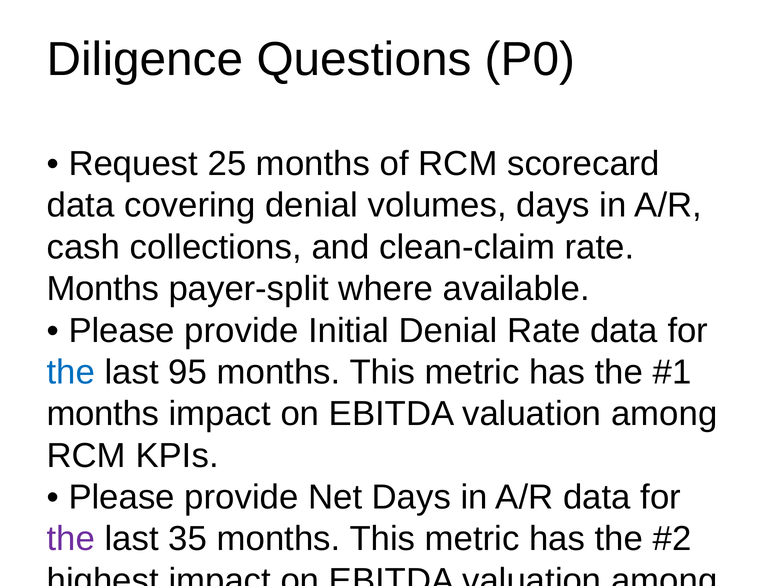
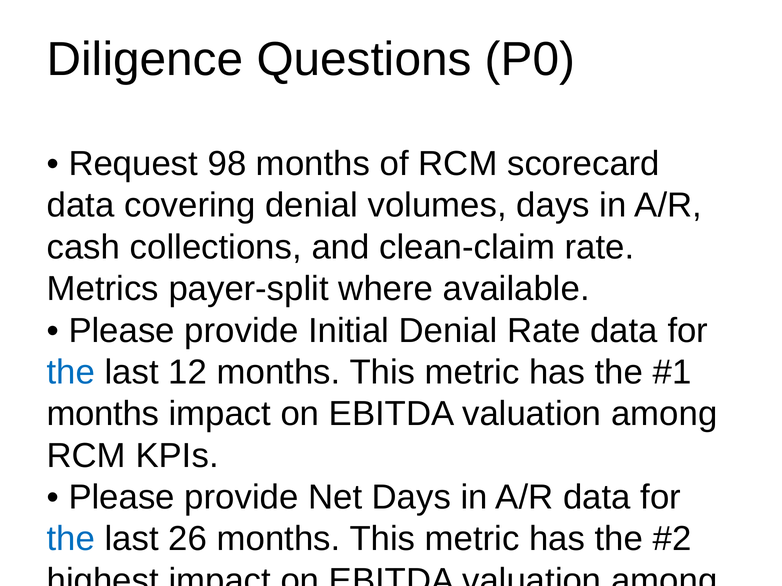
25: 25 -> 98
Months at (103, 289): Months -> Metrics
95: 95 -> 12
the at (71, 539) colour: purple -> blue
35: 35 -> 26
